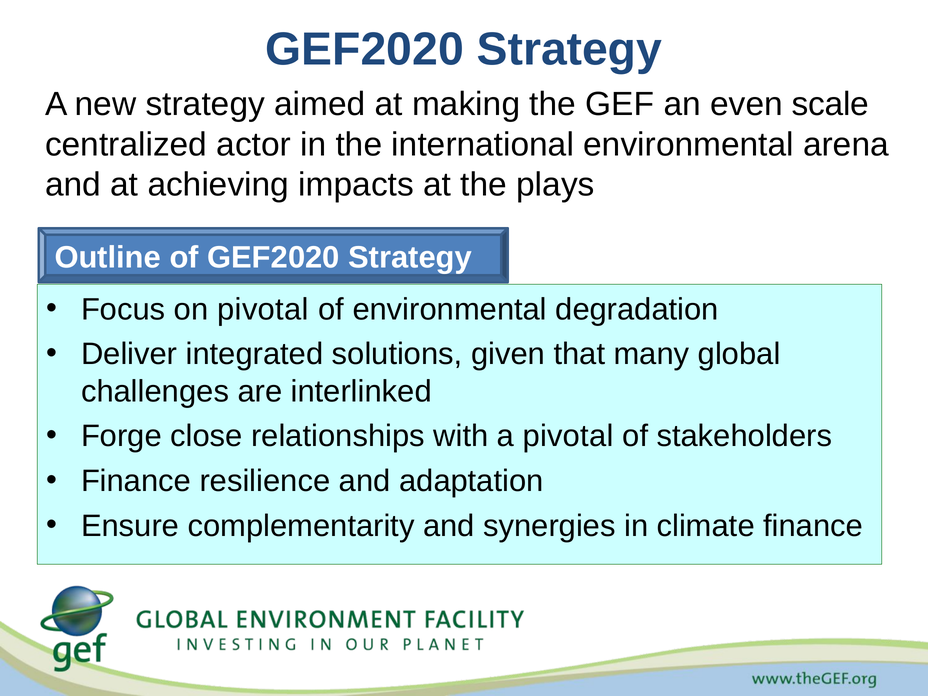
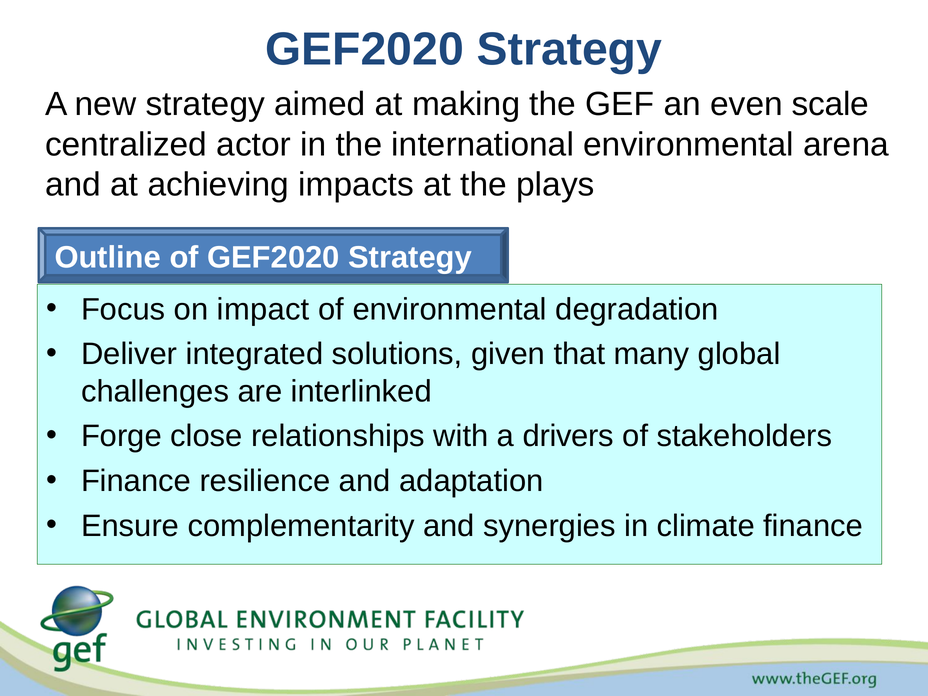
on pivotal: pivotal -> impact
a pivotal: pivotal -> drivers
